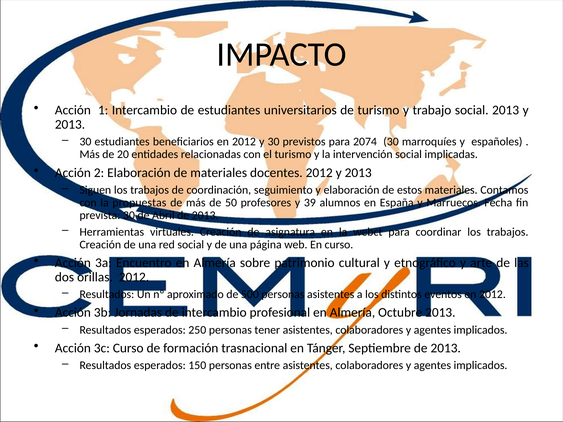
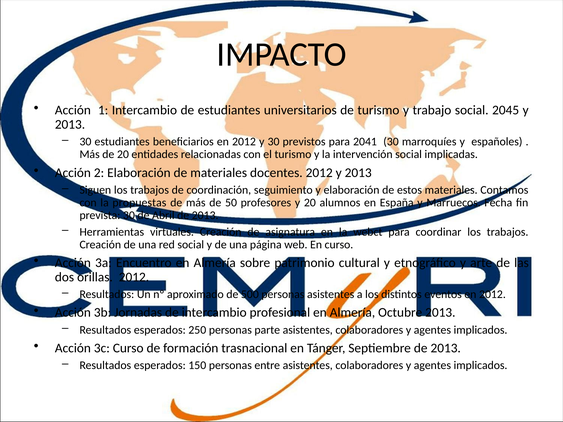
social 2013: 2013 -> 2045
2074: 2074 -> 2041
y 39: 39 -> 20
tener: tener -> parte
